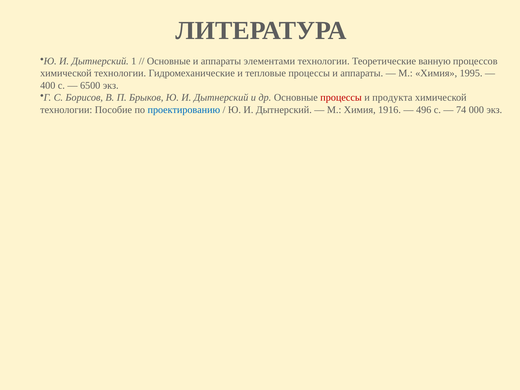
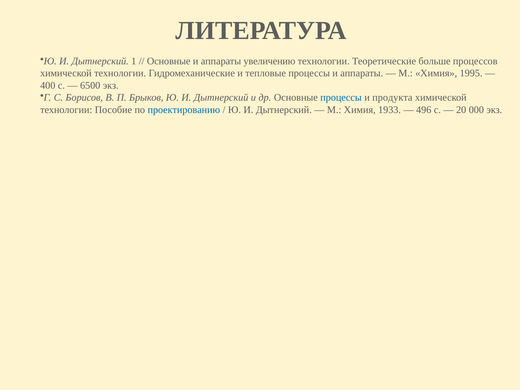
элементами: элементами -> увеличению
ванную: ванную -> больше
процессы at (341, 98) colour: red -> blue
1916: 1916 -> 1933
74: 74 -> 20
